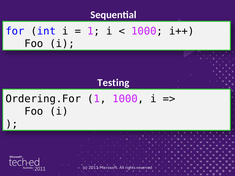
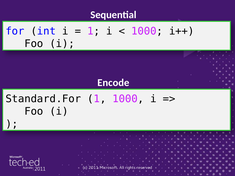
Testing: Testing -> Encode
Ordering.For: Ordering.For -> Standard.For
